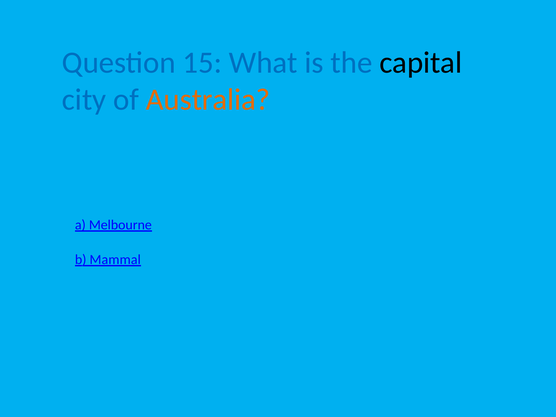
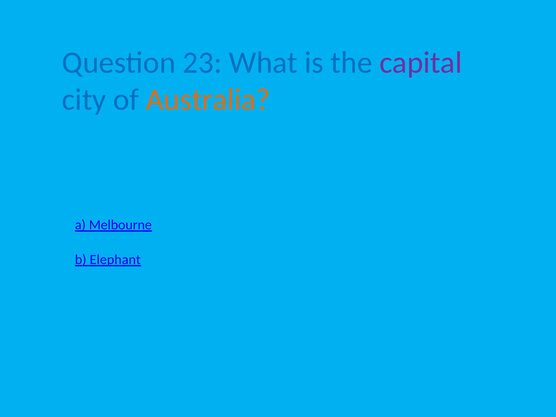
15: 15 -> 23
capital colour: black -> purple
Mammal: Mammal -> Elephant
